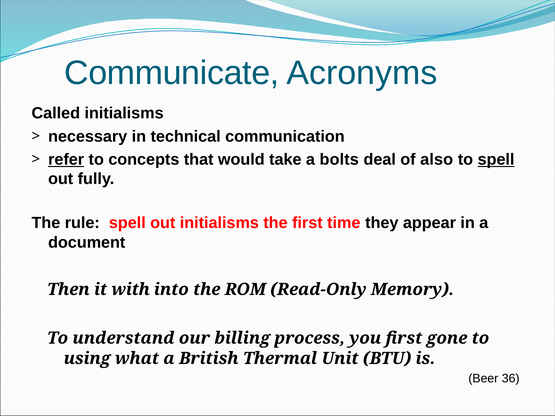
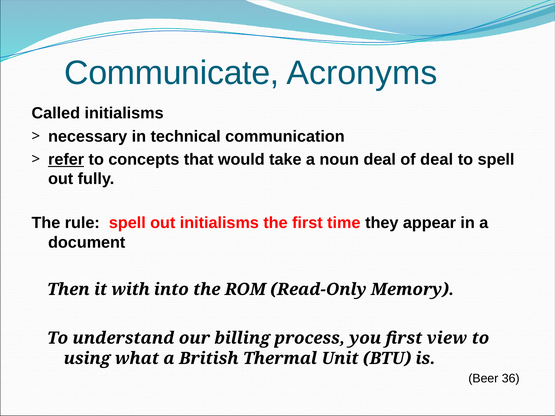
bolts: bolts -> noun
of also: also -> deal
spell at (496, 160) underline: present -> none
gone: gone -> view
